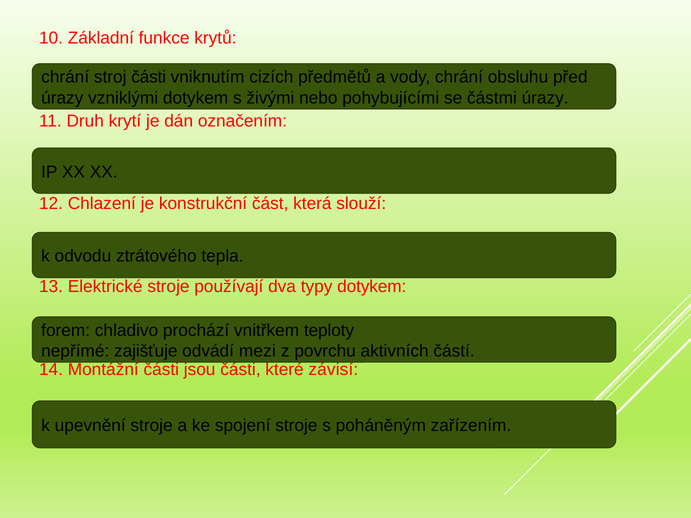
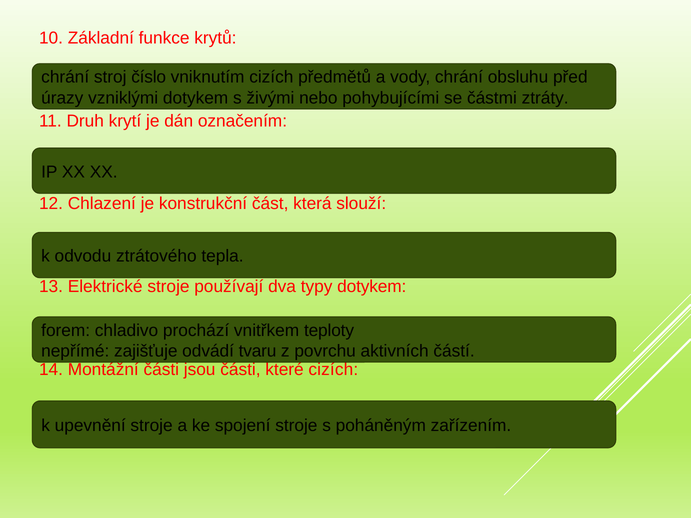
stroj části: části -> číslo
částmi úrazy: úrazy -> ztráty
mezi: mezi -> tvaru
které závisí: závisí -> cizích
